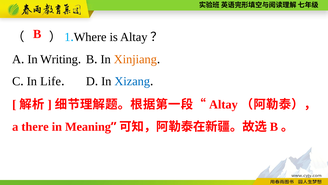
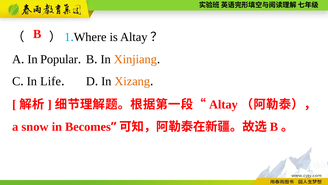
Writing: Writing -> Popular
Xizang colour: blue -> orange
there: there -> snow
Meaning: Meaning -> Becomes
